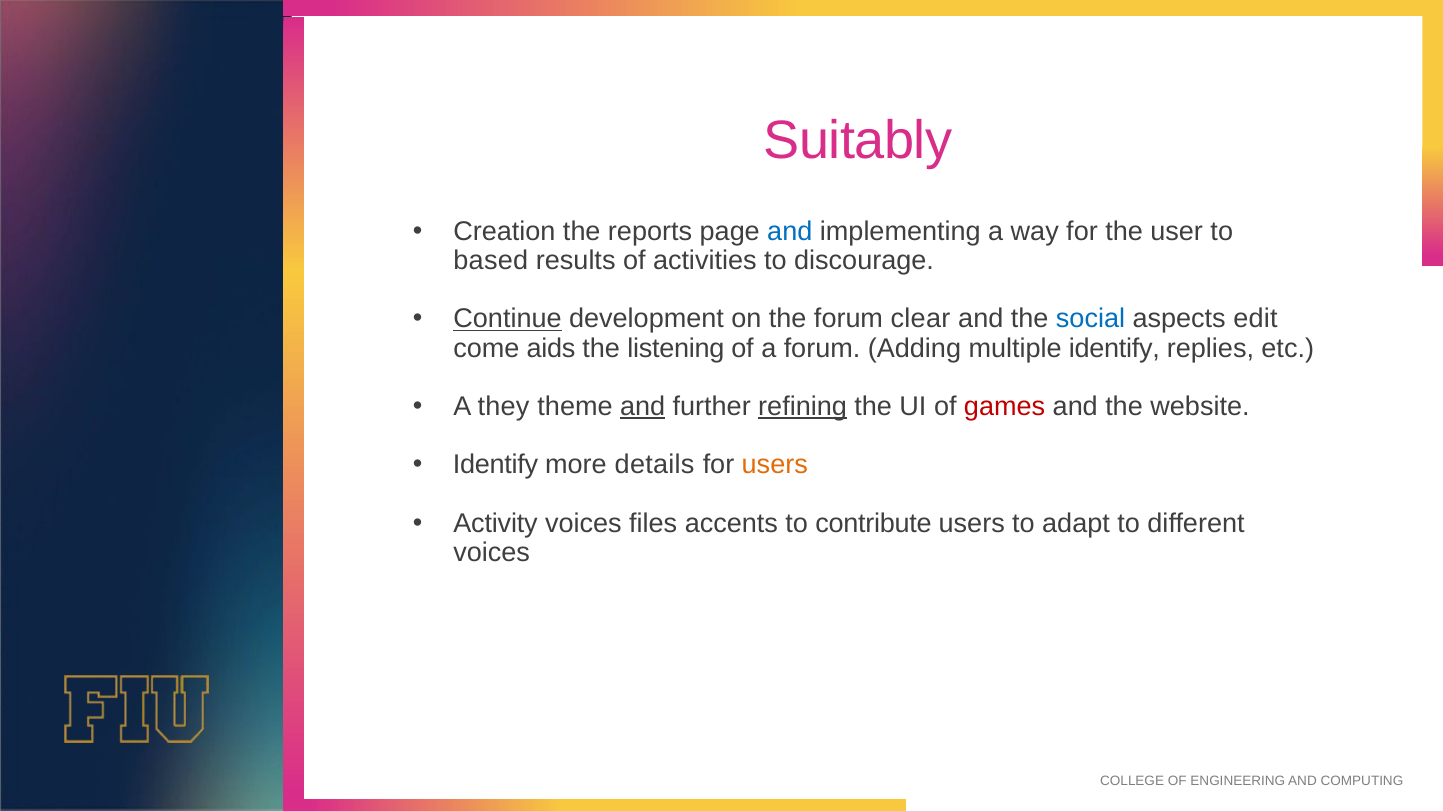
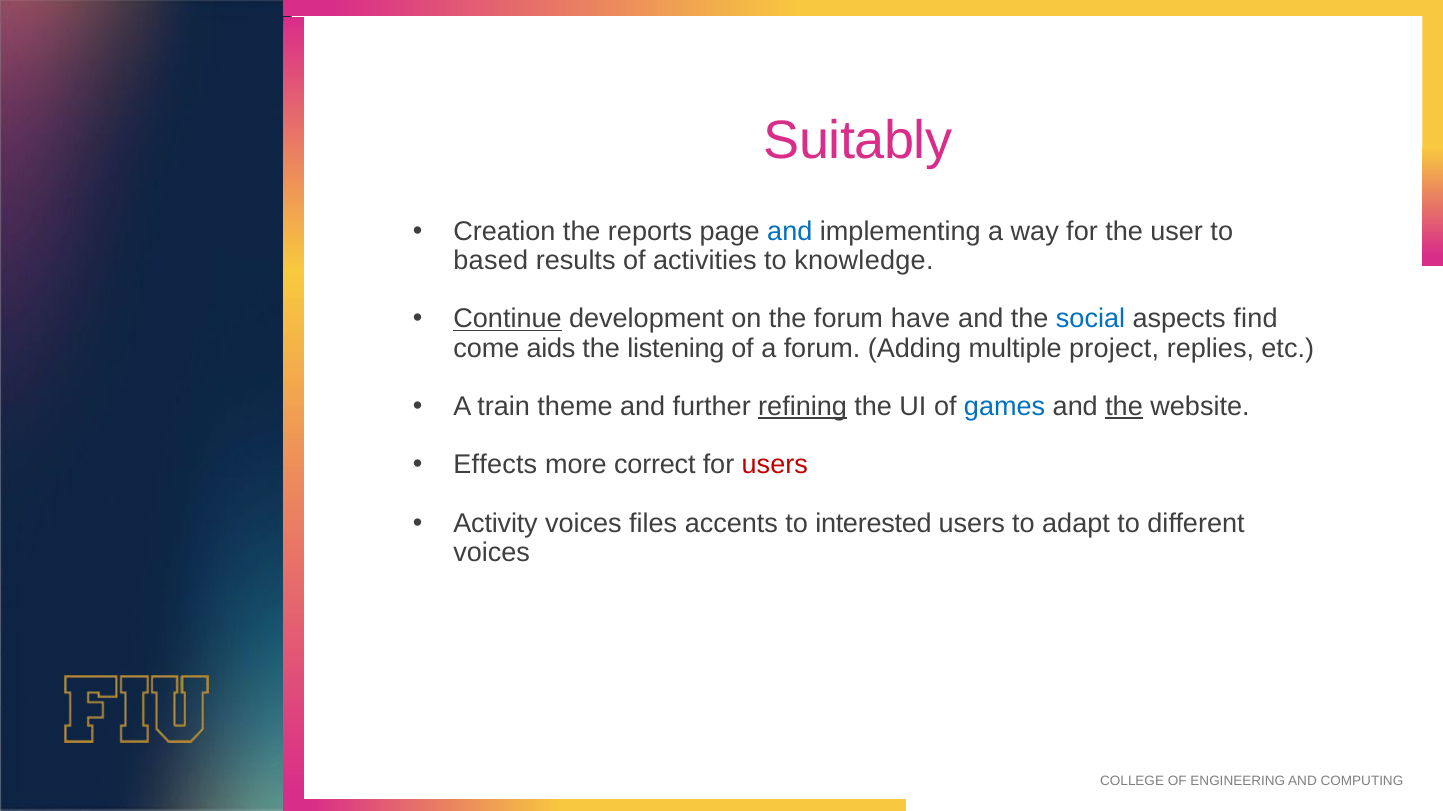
discourage: discourage -> knowledge
clear: clear -> have
edit: edit -> find
multiple identify: identify -> project
they: they -> train
and at (643, 407) underline: present -> none
games colour: red -> blue
the at (1124, 407) underline: none -> present
Identify at (496, 465): Identify -> Effects
details: details -> correct
users at (775, 465) colour: orange -> red
contribute: contribute -> interested
